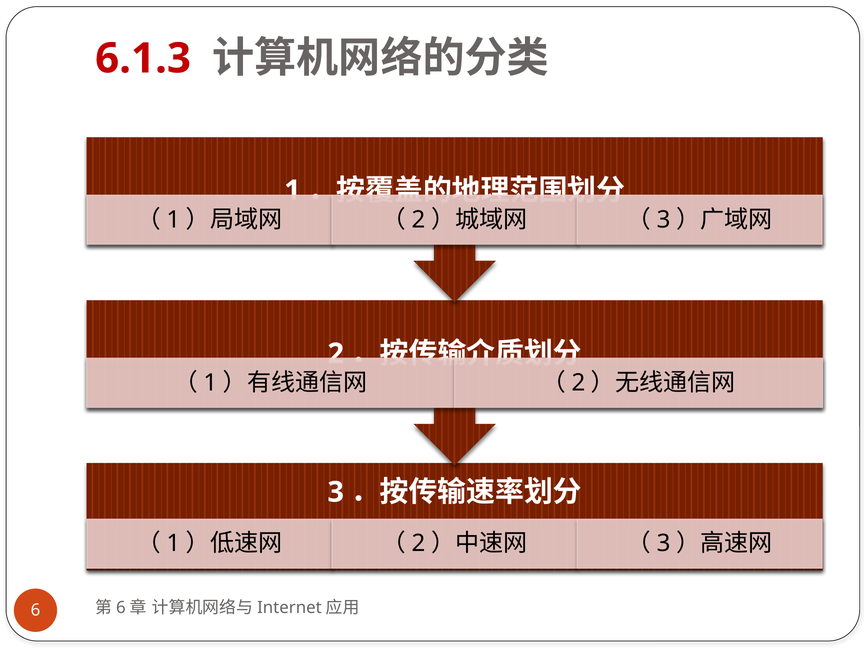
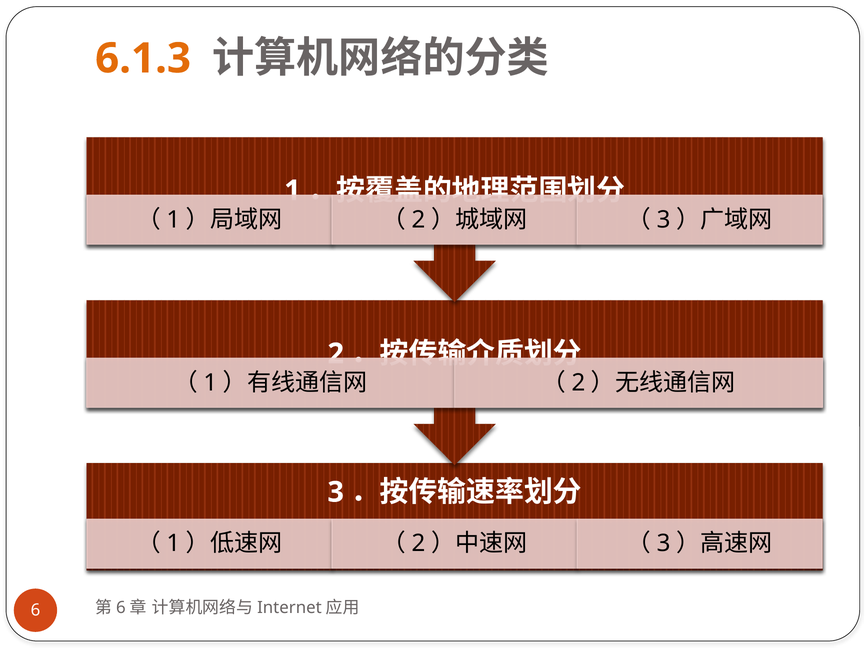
6.1.3 colour: red -> orange
